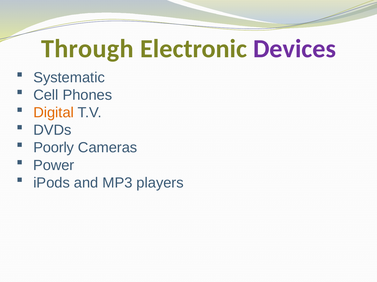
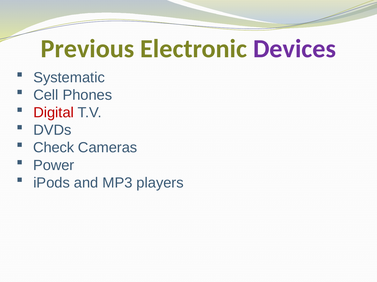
Through: Through -> Previous
Digital colour: orange -> red
Poorly: Poorly -> Check
